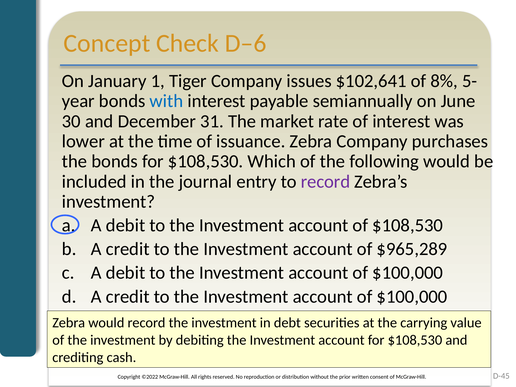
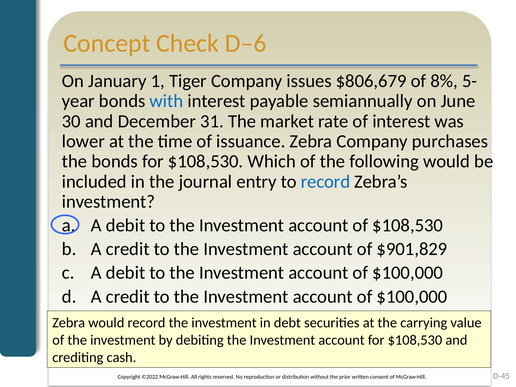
$102,641: $102,641 -> $806,679
record at (326, 182) colour: purple -> blue
$965,289: $965,289 -> $901,829
